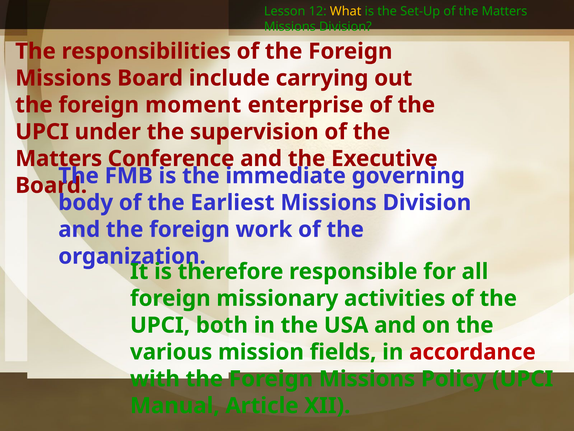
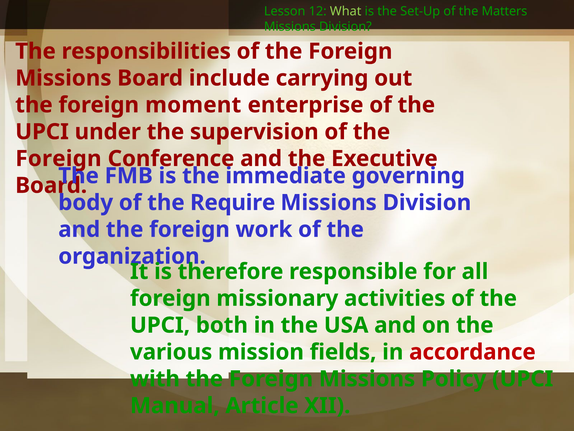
What colour: yellow -> light green
Matters at (59, 158): Matters -> Foreign
Earliest: Earliest -> Require
